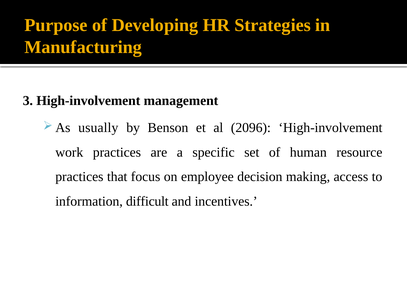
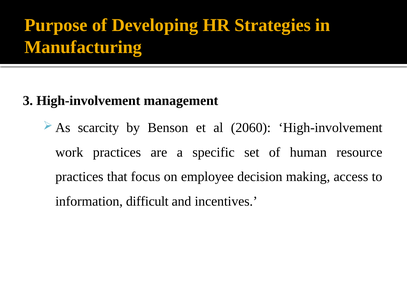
usually: usually -> scarcity
2096: 2096 -> 2060
